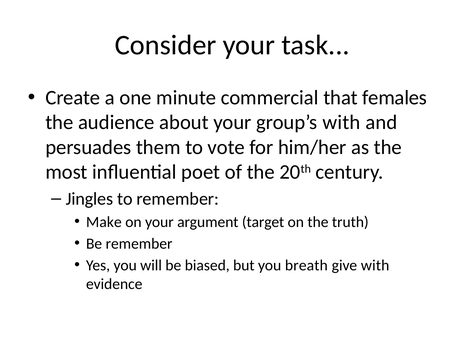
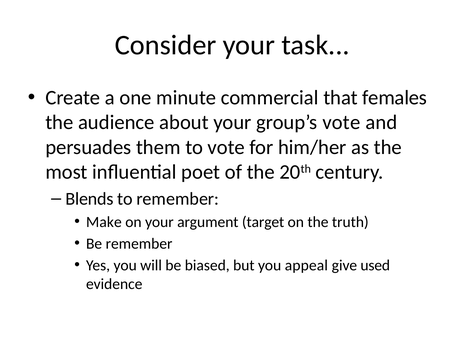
group’s with: with -> vote
Jingles: Jingles -> Blends
breath: breath -> appeal
give with: with -> used
